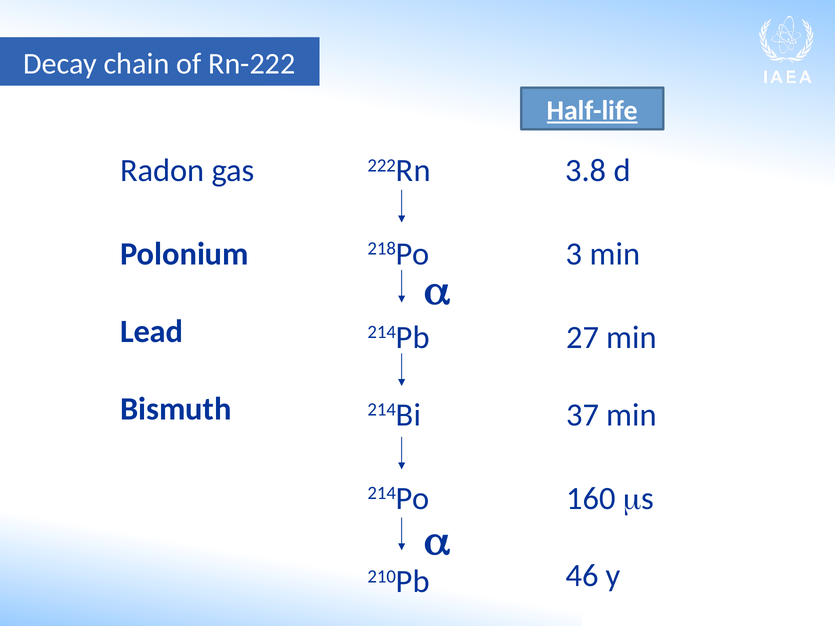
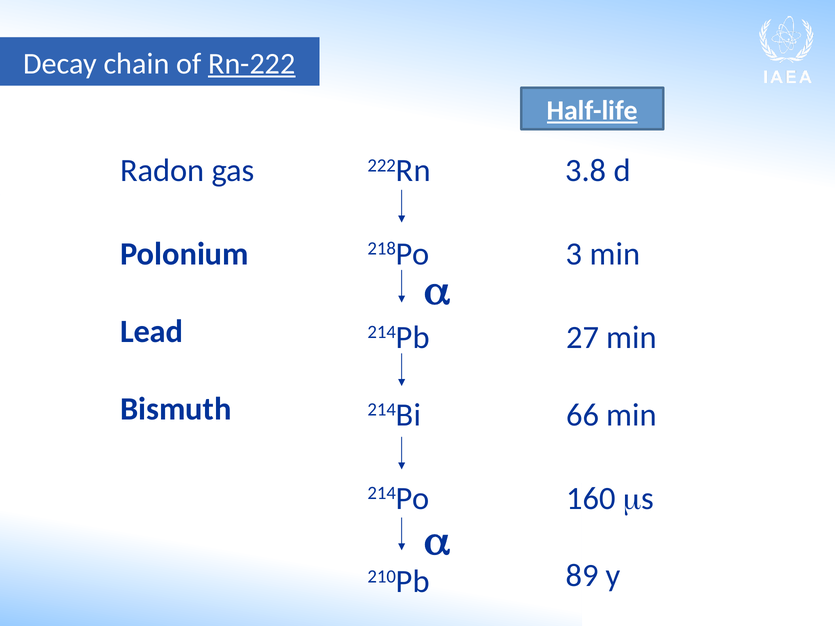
Rn-222 underline: none -> present
37: 37 -> 66
46: 46 -> 89
